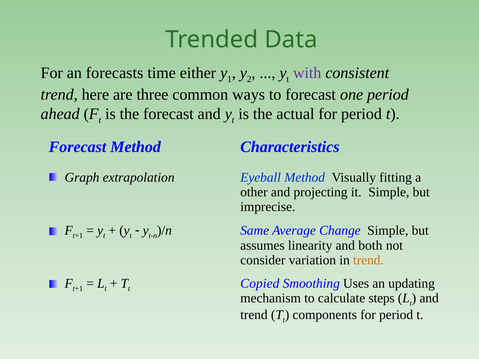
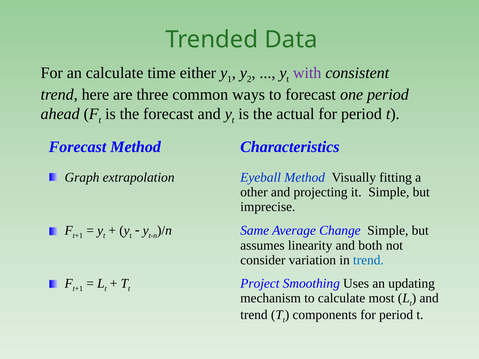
an forecasts: forecasts -> calculate
trend at (368, 260) colour: orange -> blue
Copied: Copied -> Project
steps: steps -> most
